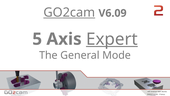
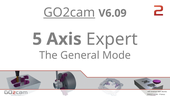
Expert underline: present -> none
